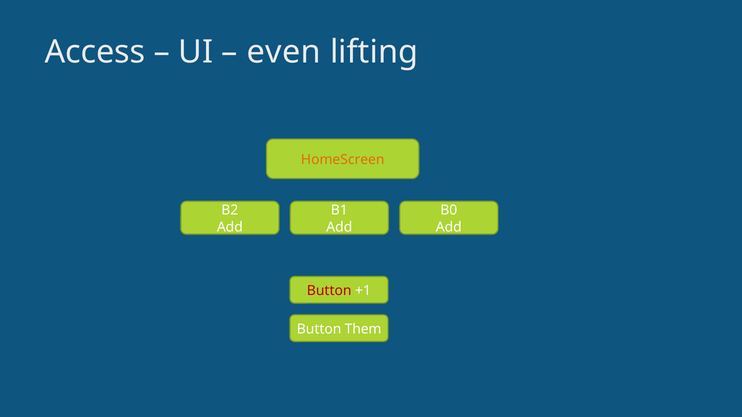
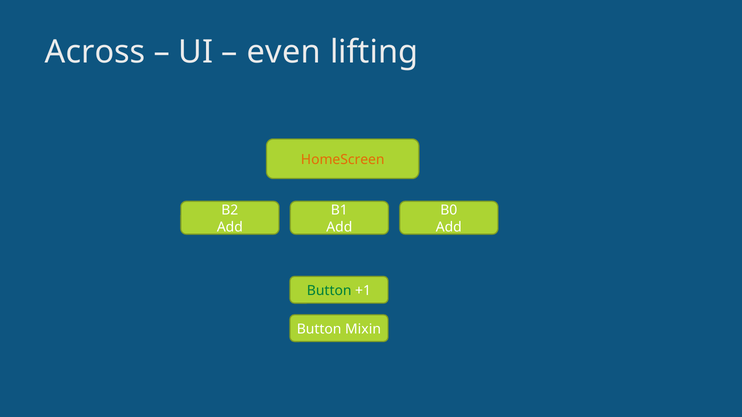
Access: Access -> Across
Button at (329, 291) colour: red -> green
Them: Them -> Mixin
